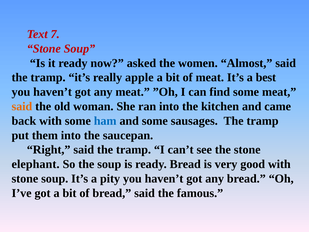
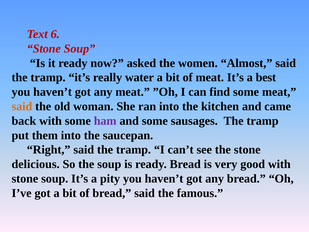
7: 7 -> 6
apple: apple -> water
ham colour: blue -> purple
elephant: elephant -> delicious
